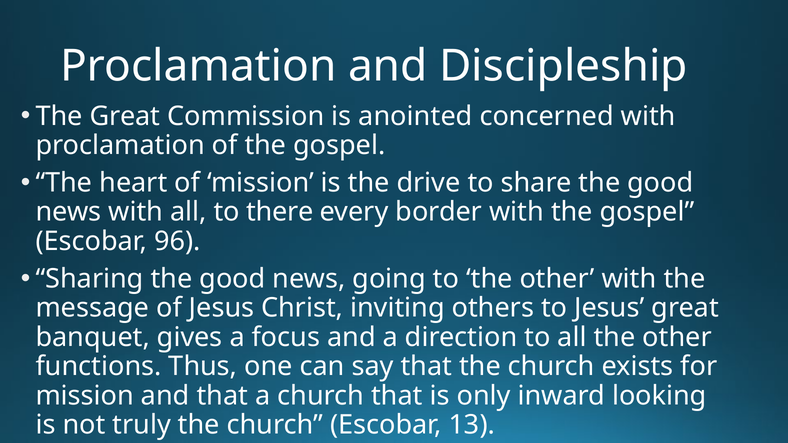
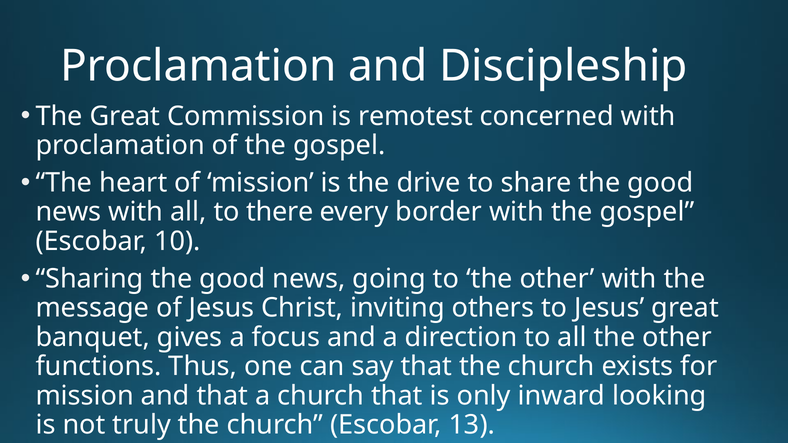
anointed: anointed -> remotest
96: 96 -> 10
